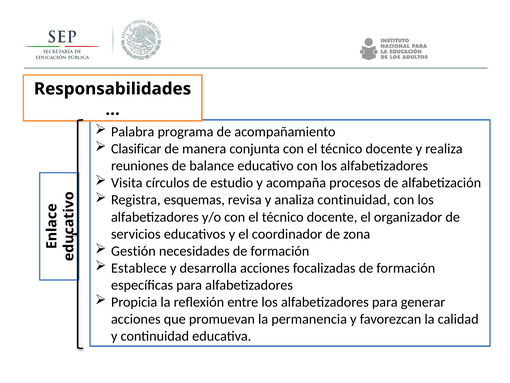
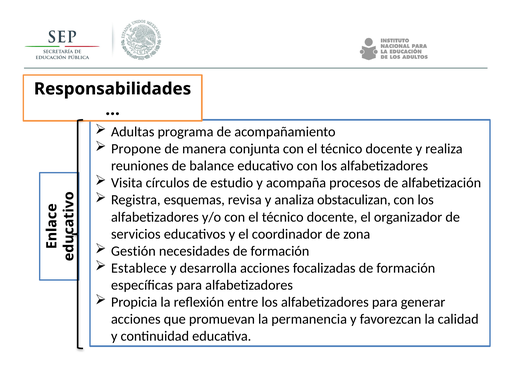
Palabra: Palabra -> Adultas
Clasificar: Clasificar -> Propone
analiza continuidad: continuidad -> obstaculizan
